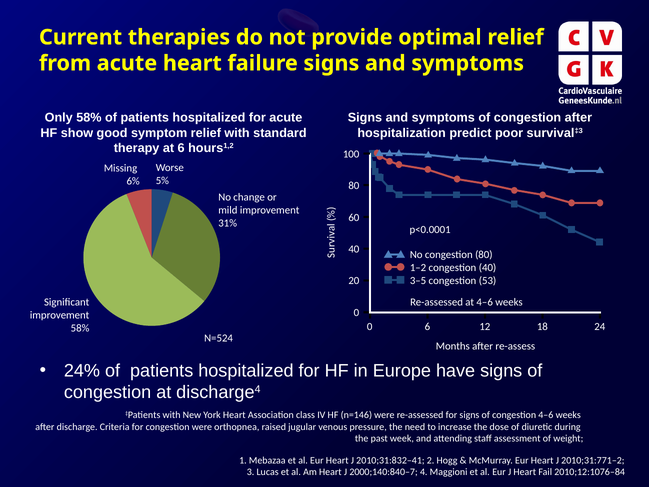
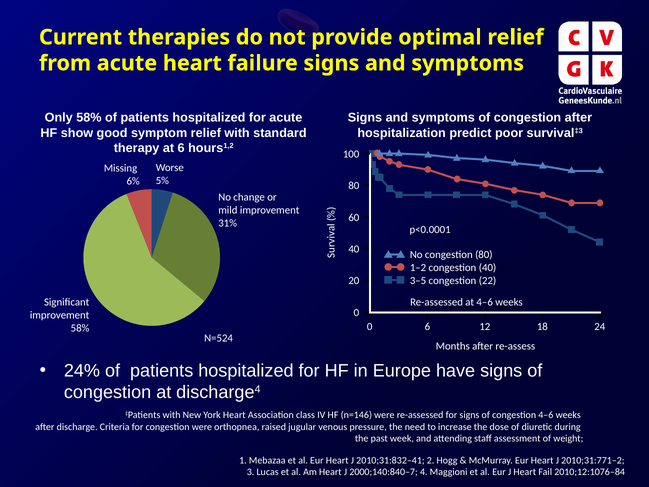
53: 53 -> 22
